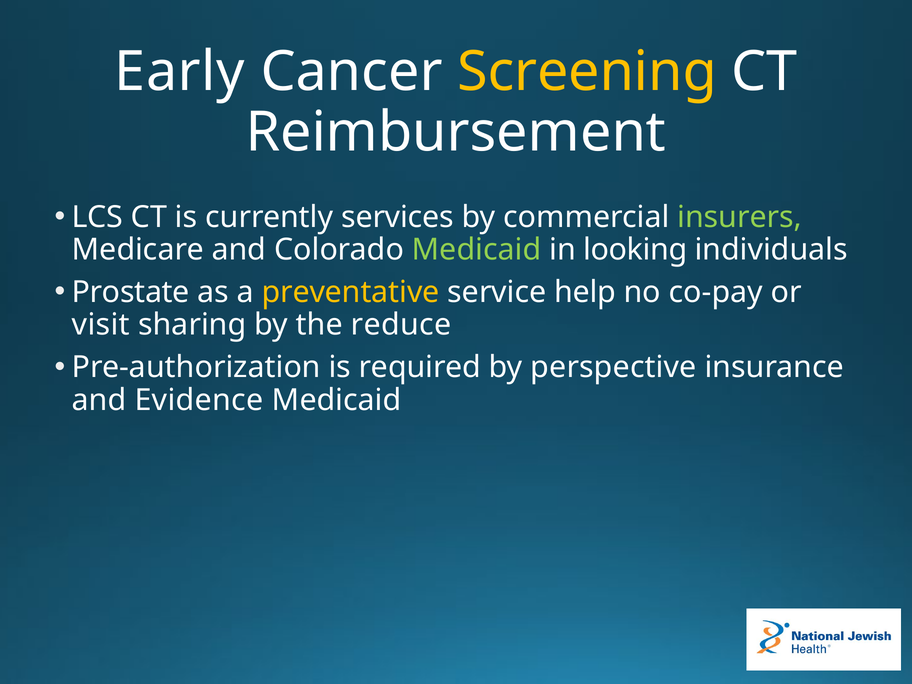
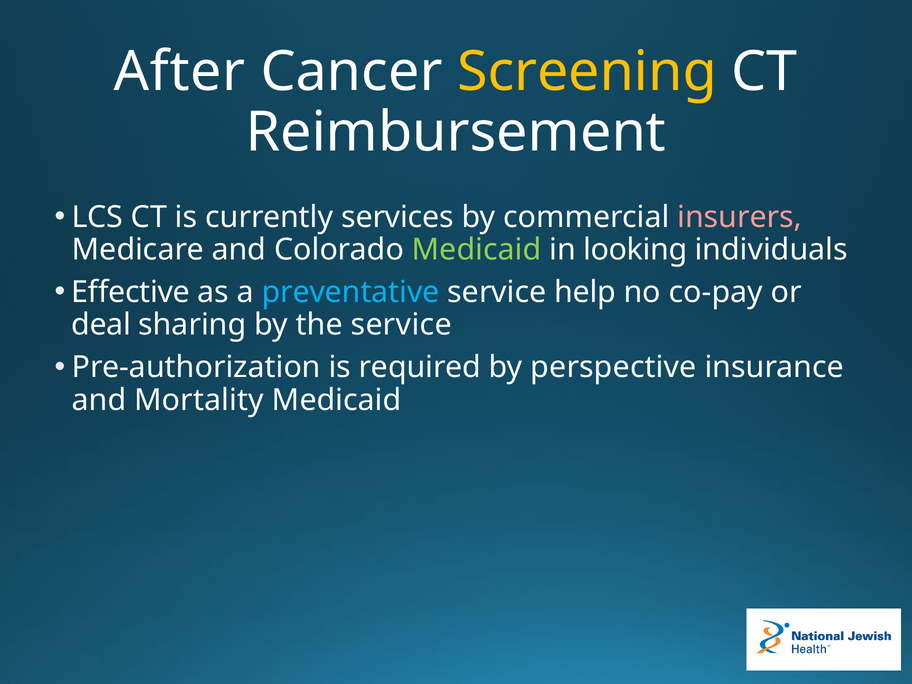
Early: Early -> After
insurers colour: light green -> pink
Prostate: Prostate -> Effective
preventative colour: yellow -> light blue
visit: visit -> deal
the reduce: reduce -> service
Evidence: Evidence -> Mortality
